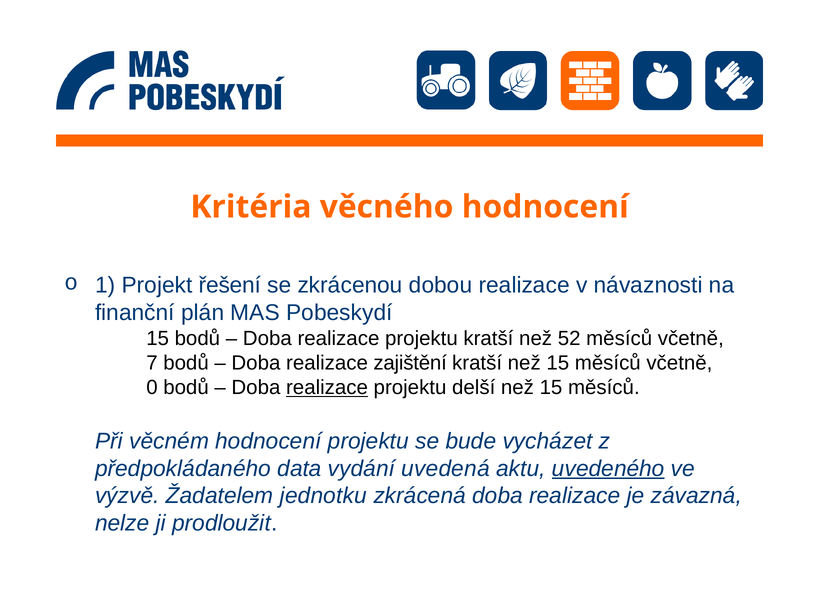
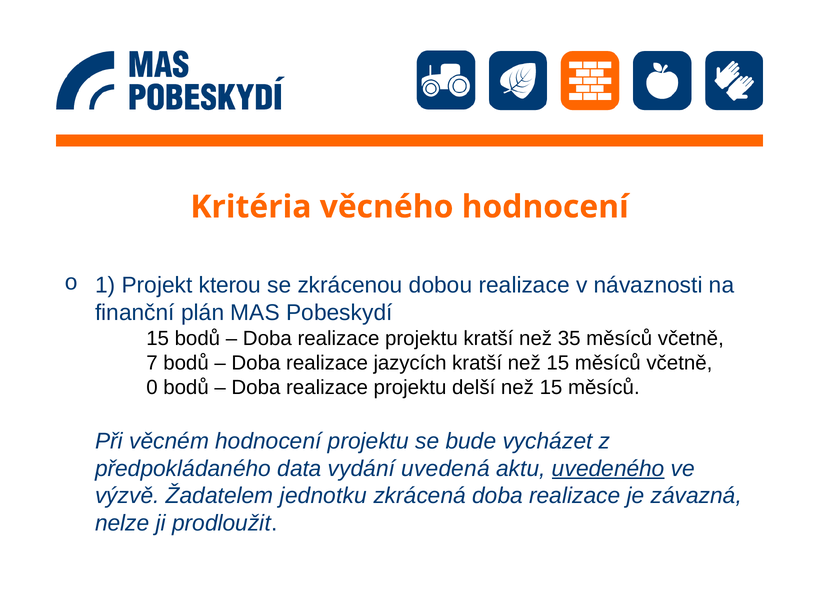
řešení: řešení -> kterou
52: 52 -> 35
zajištění: zajištění -> jazycích
realizace at (327, 387) underline: present -> none
